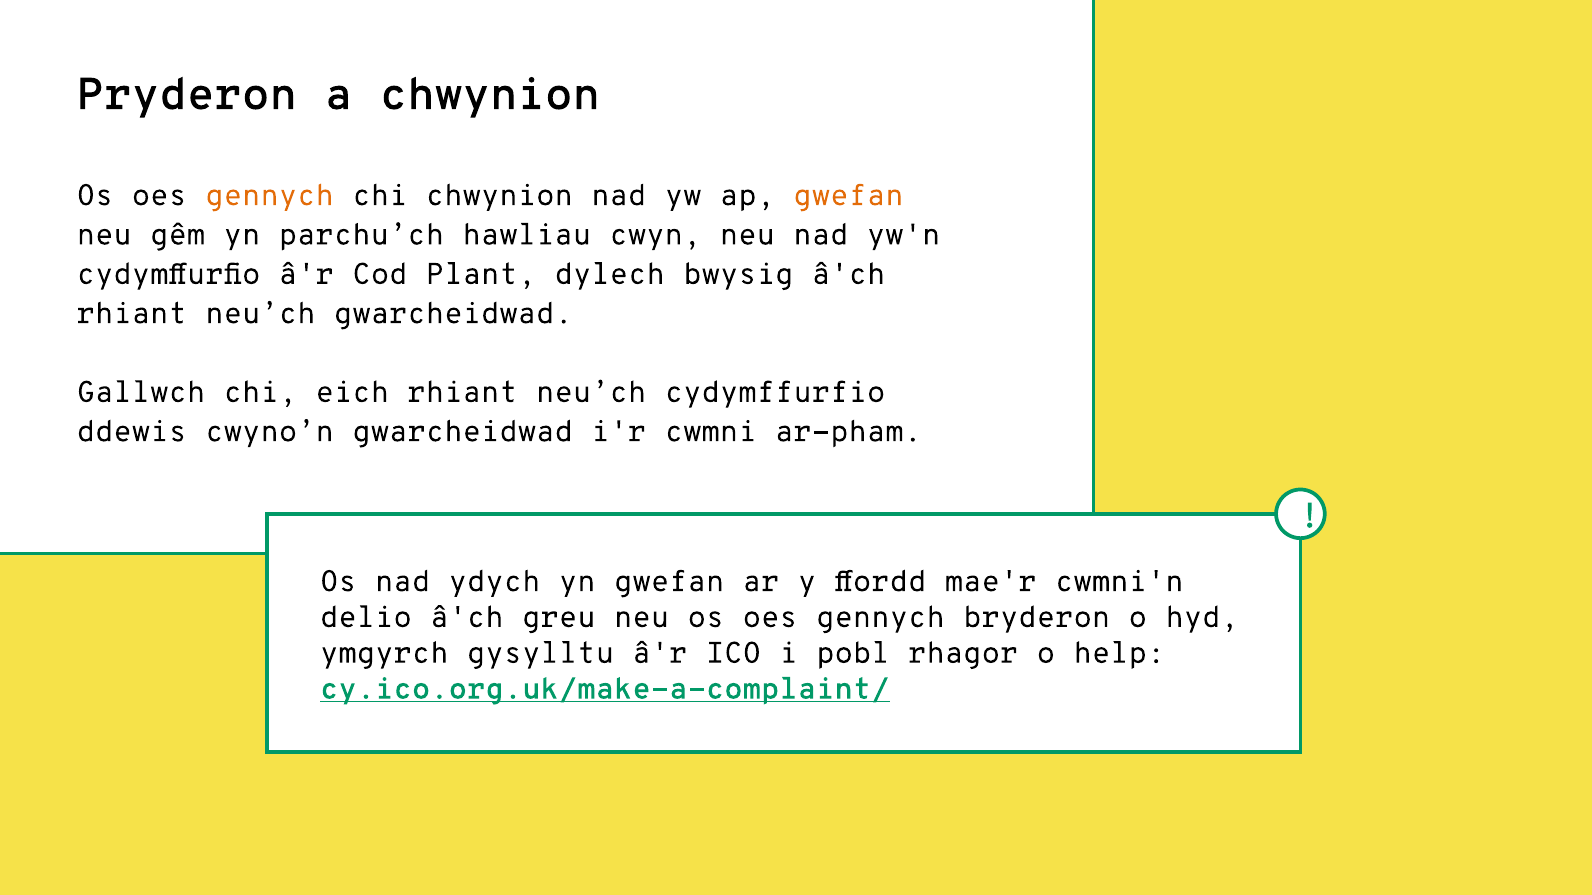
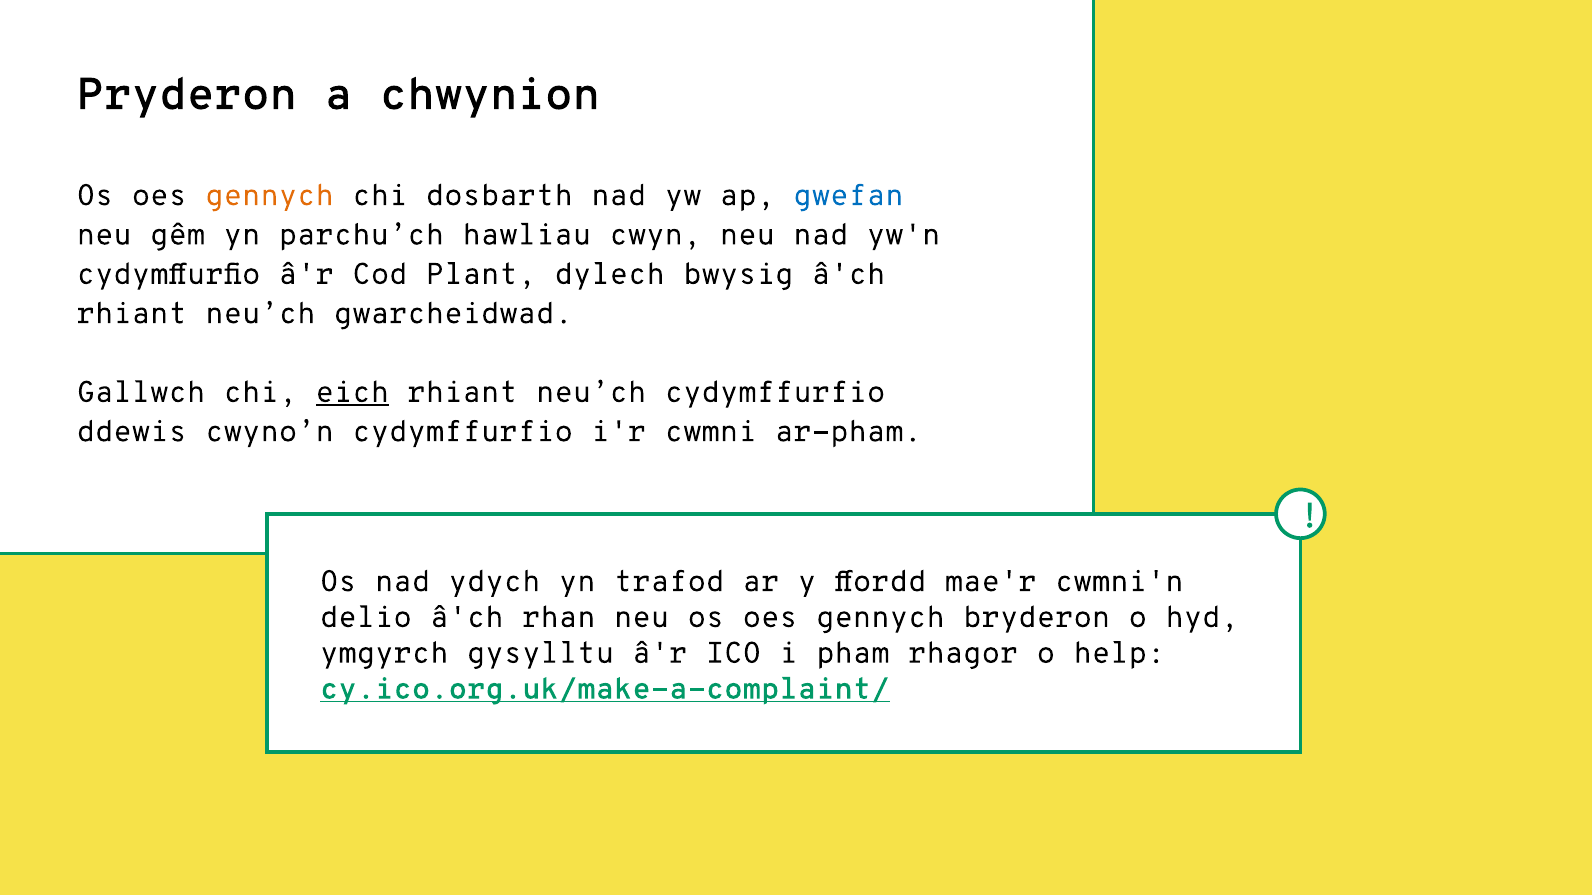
chi chwynion: chwynion -> dosbarth
gwefan at (849, 195) colour: orange -> blue
eich underline: none -> present
cwyno’n gwarcheidwad: gwarcheidwad -> cydymffurfio
yn gwefan: gwefan -> trafod
greu: greu -> rhan
pobl: pobl -> pham
